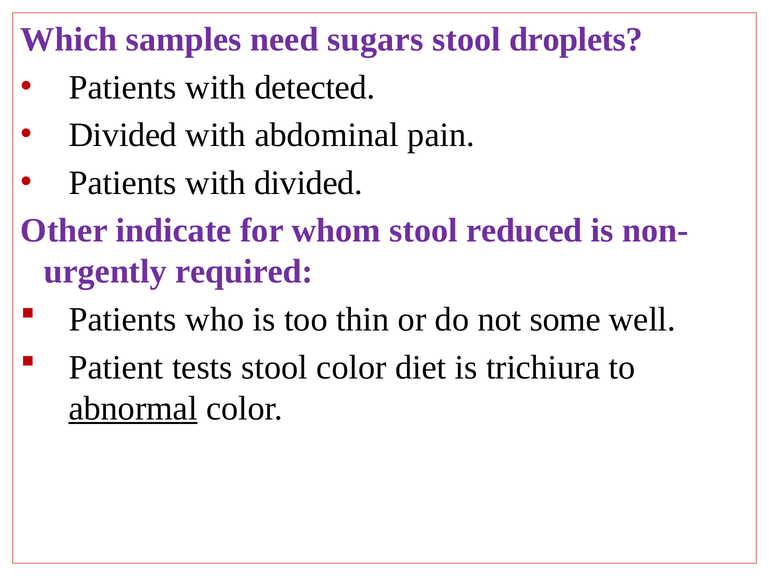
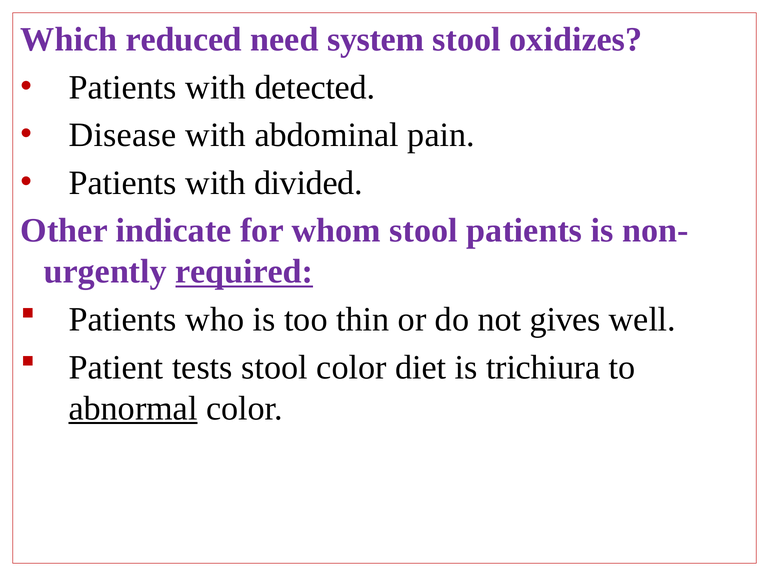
samples: samples -> reduced
sugars: sugars -> system
droplets: droplets -> oxidizes
Divided at (123, 135): Divided -> Disease
stool reduced: reduced -> patients
required underline: none -> present
some: some -> gives
